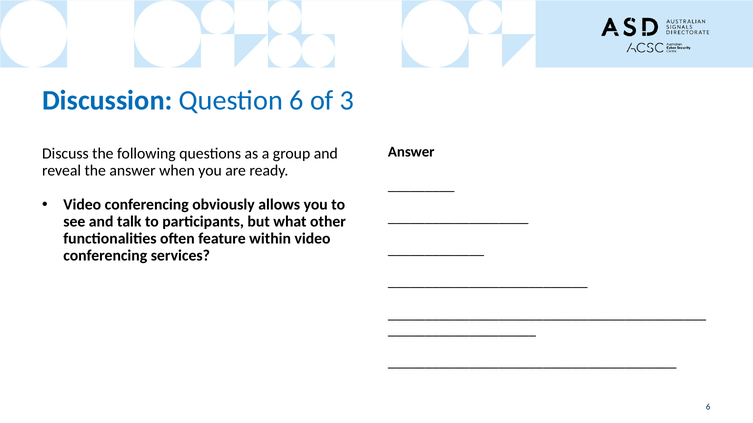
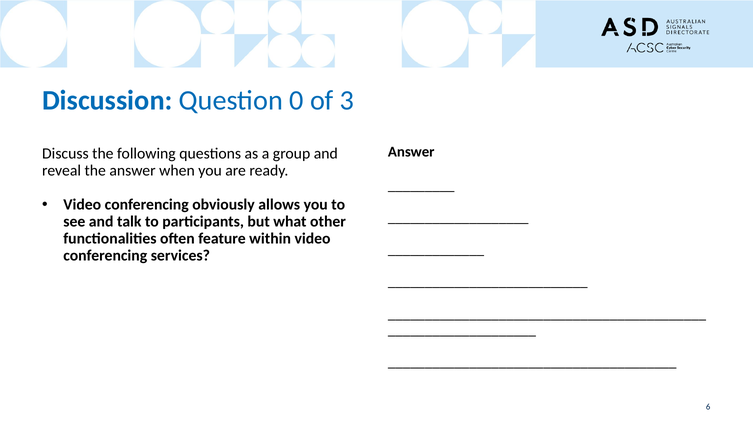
Question 6: 6 -> 0
